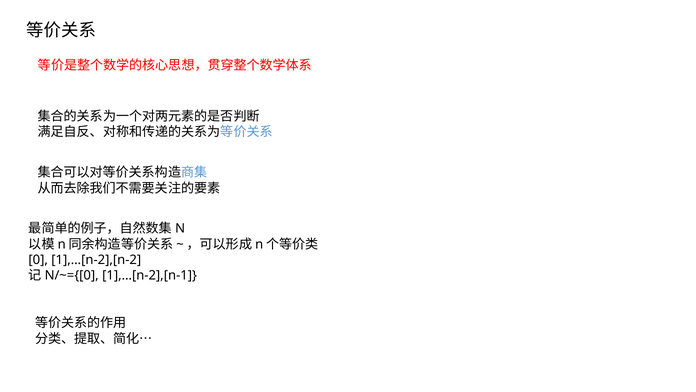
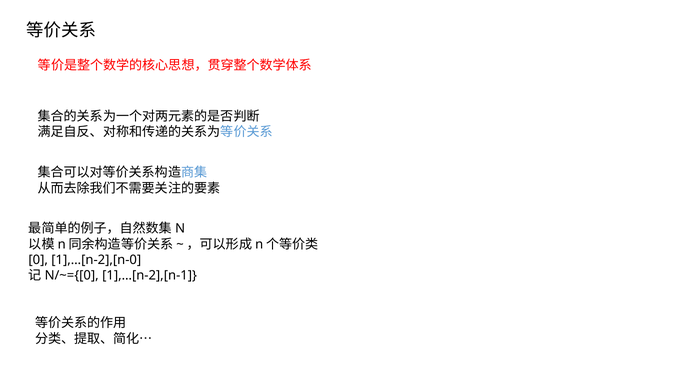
1],…[n-2],[n-2: 1],…[n-2],[n-2 -> 1],…[n-2],[n-0
